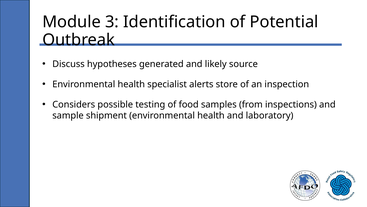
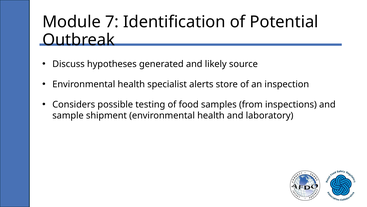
3: 3 -> 7
